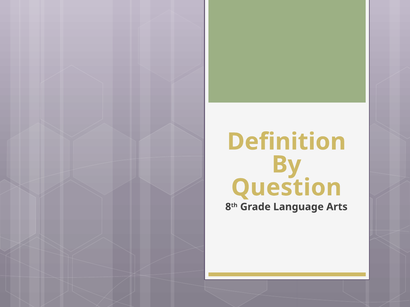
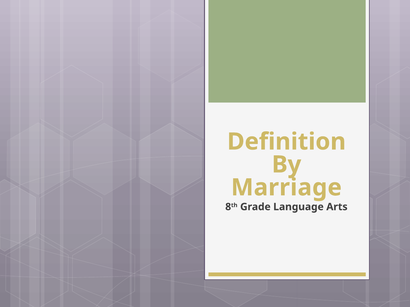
Question: Question -> Marriage
